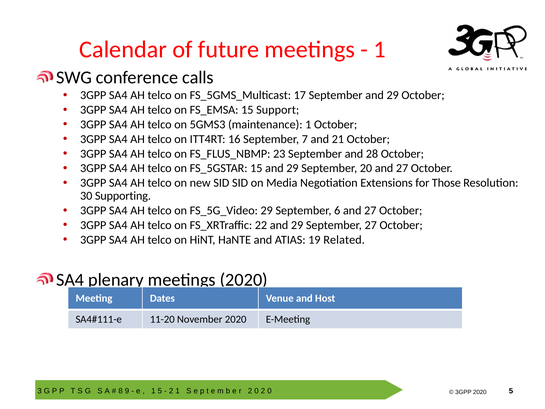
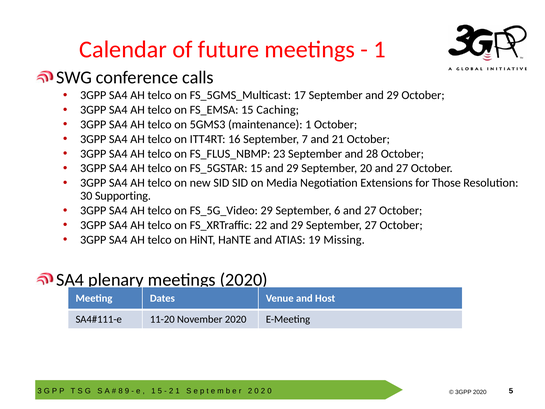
Support: Support -> Caching
Related: Related -> Missing
